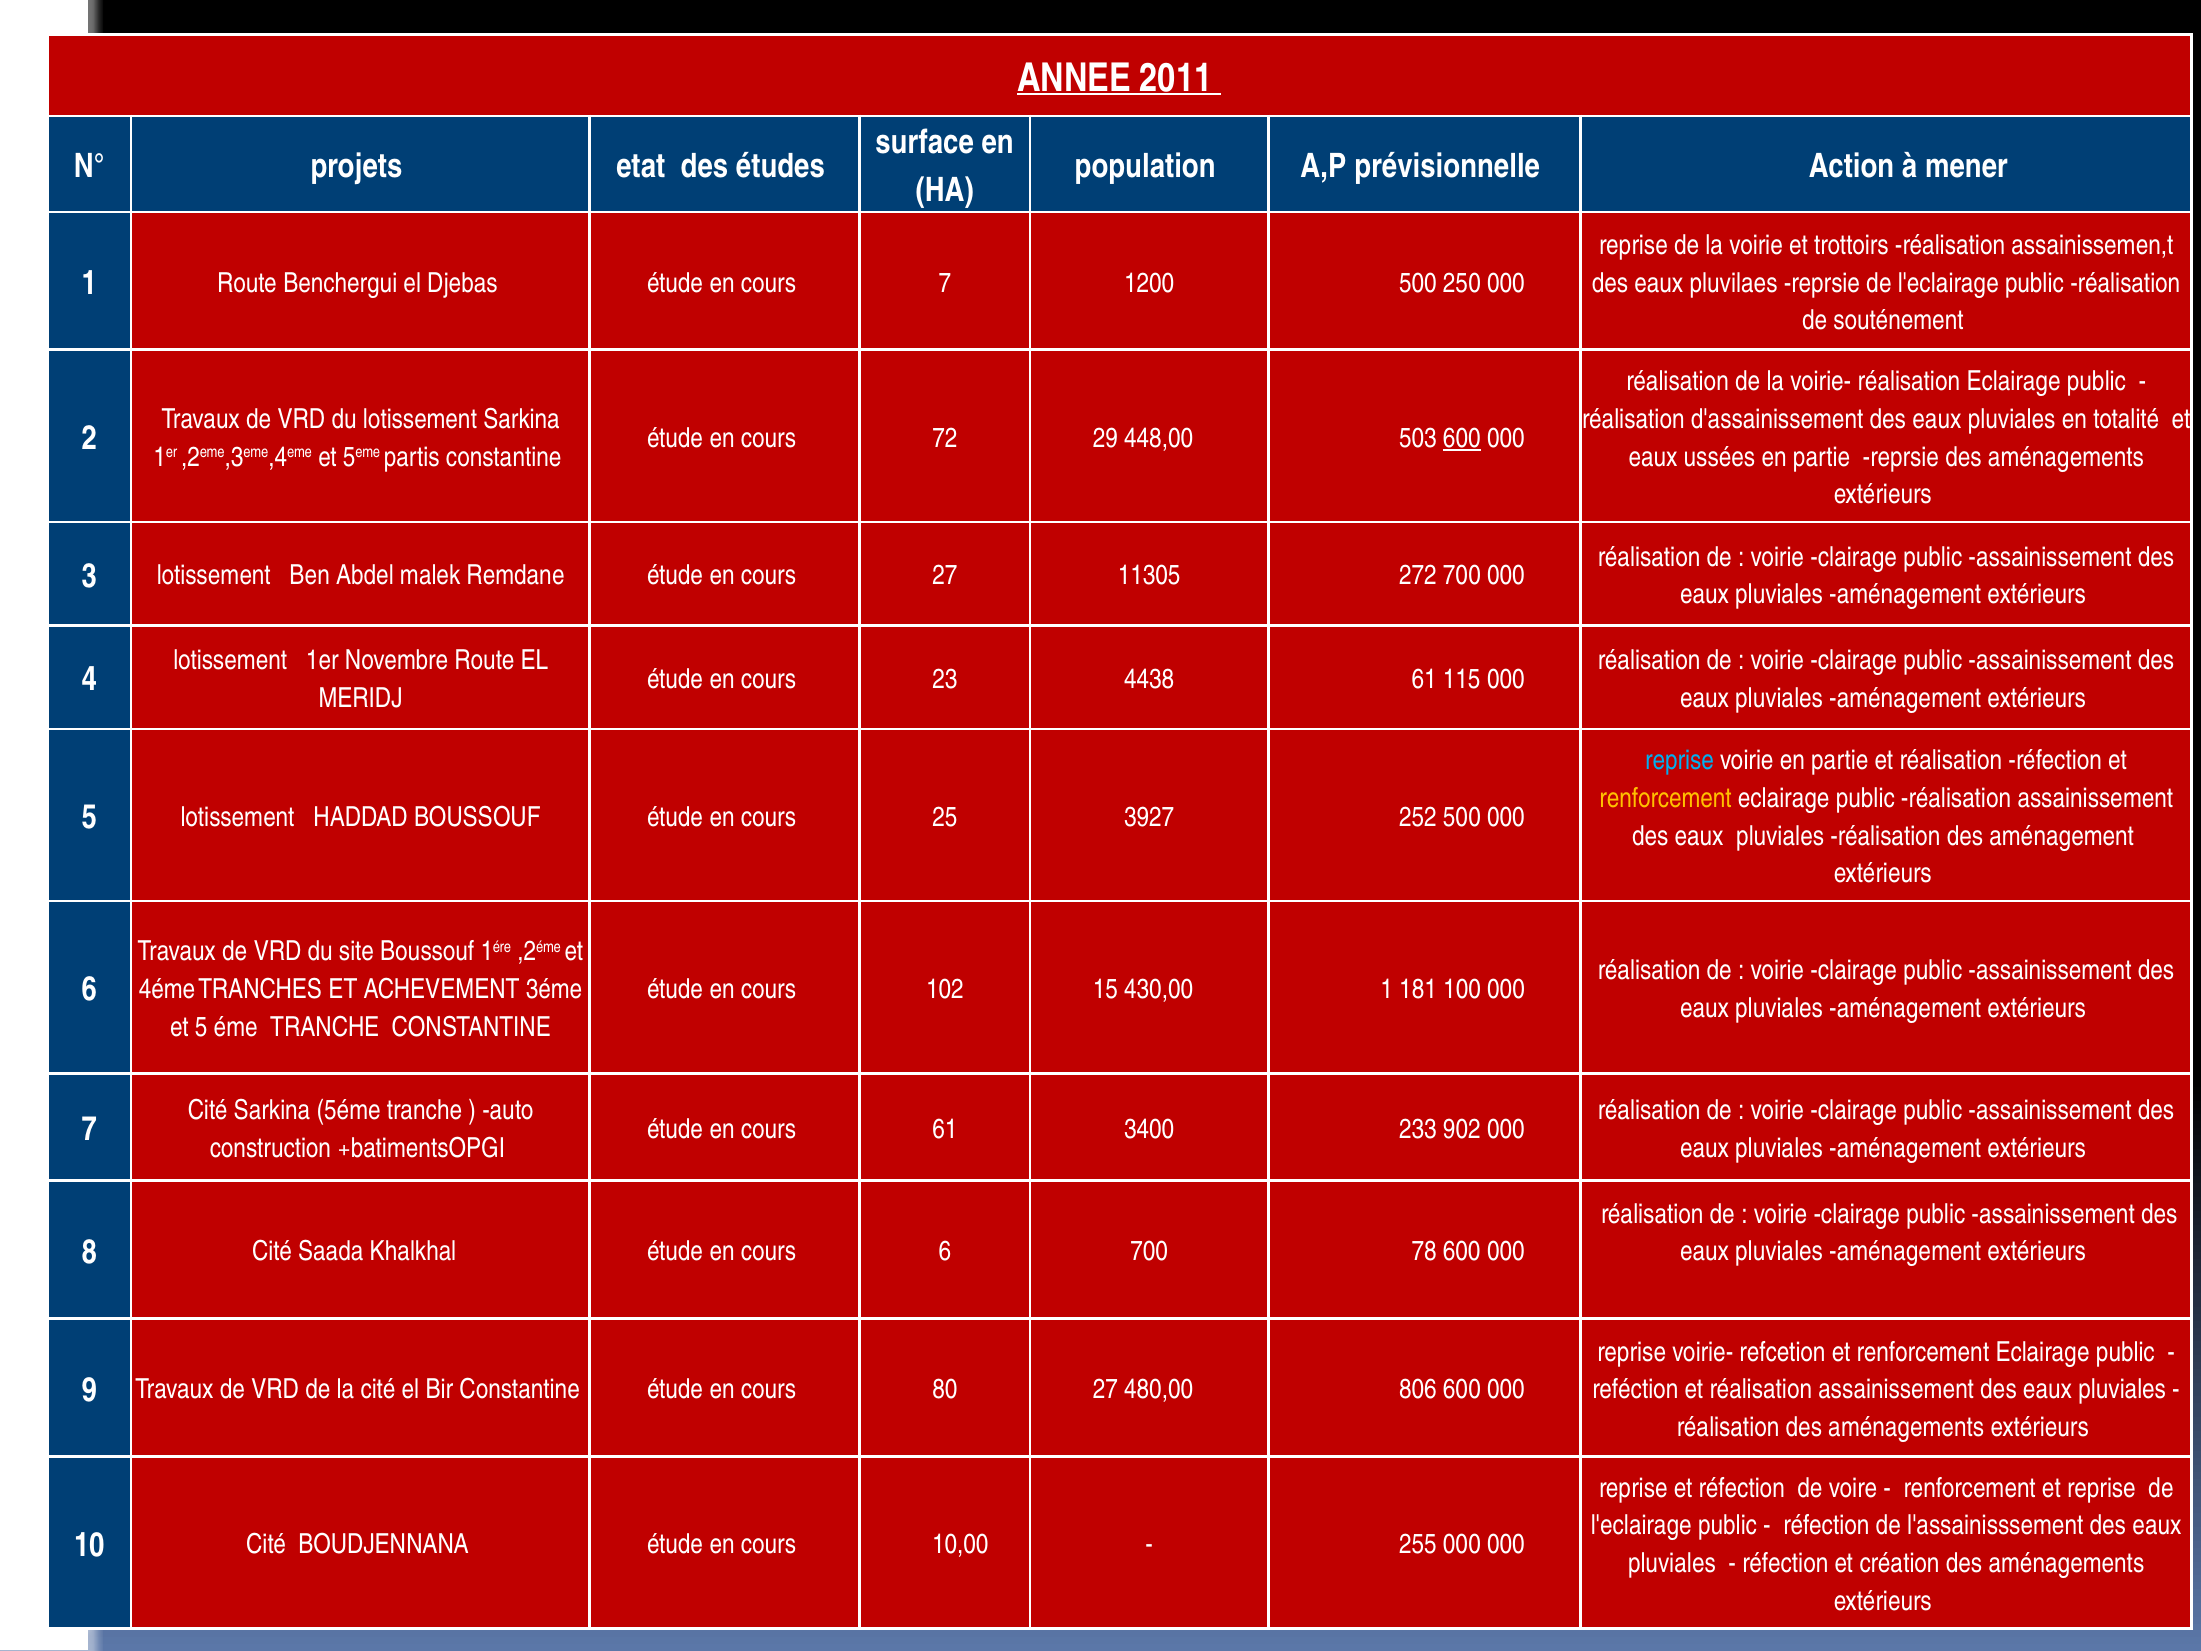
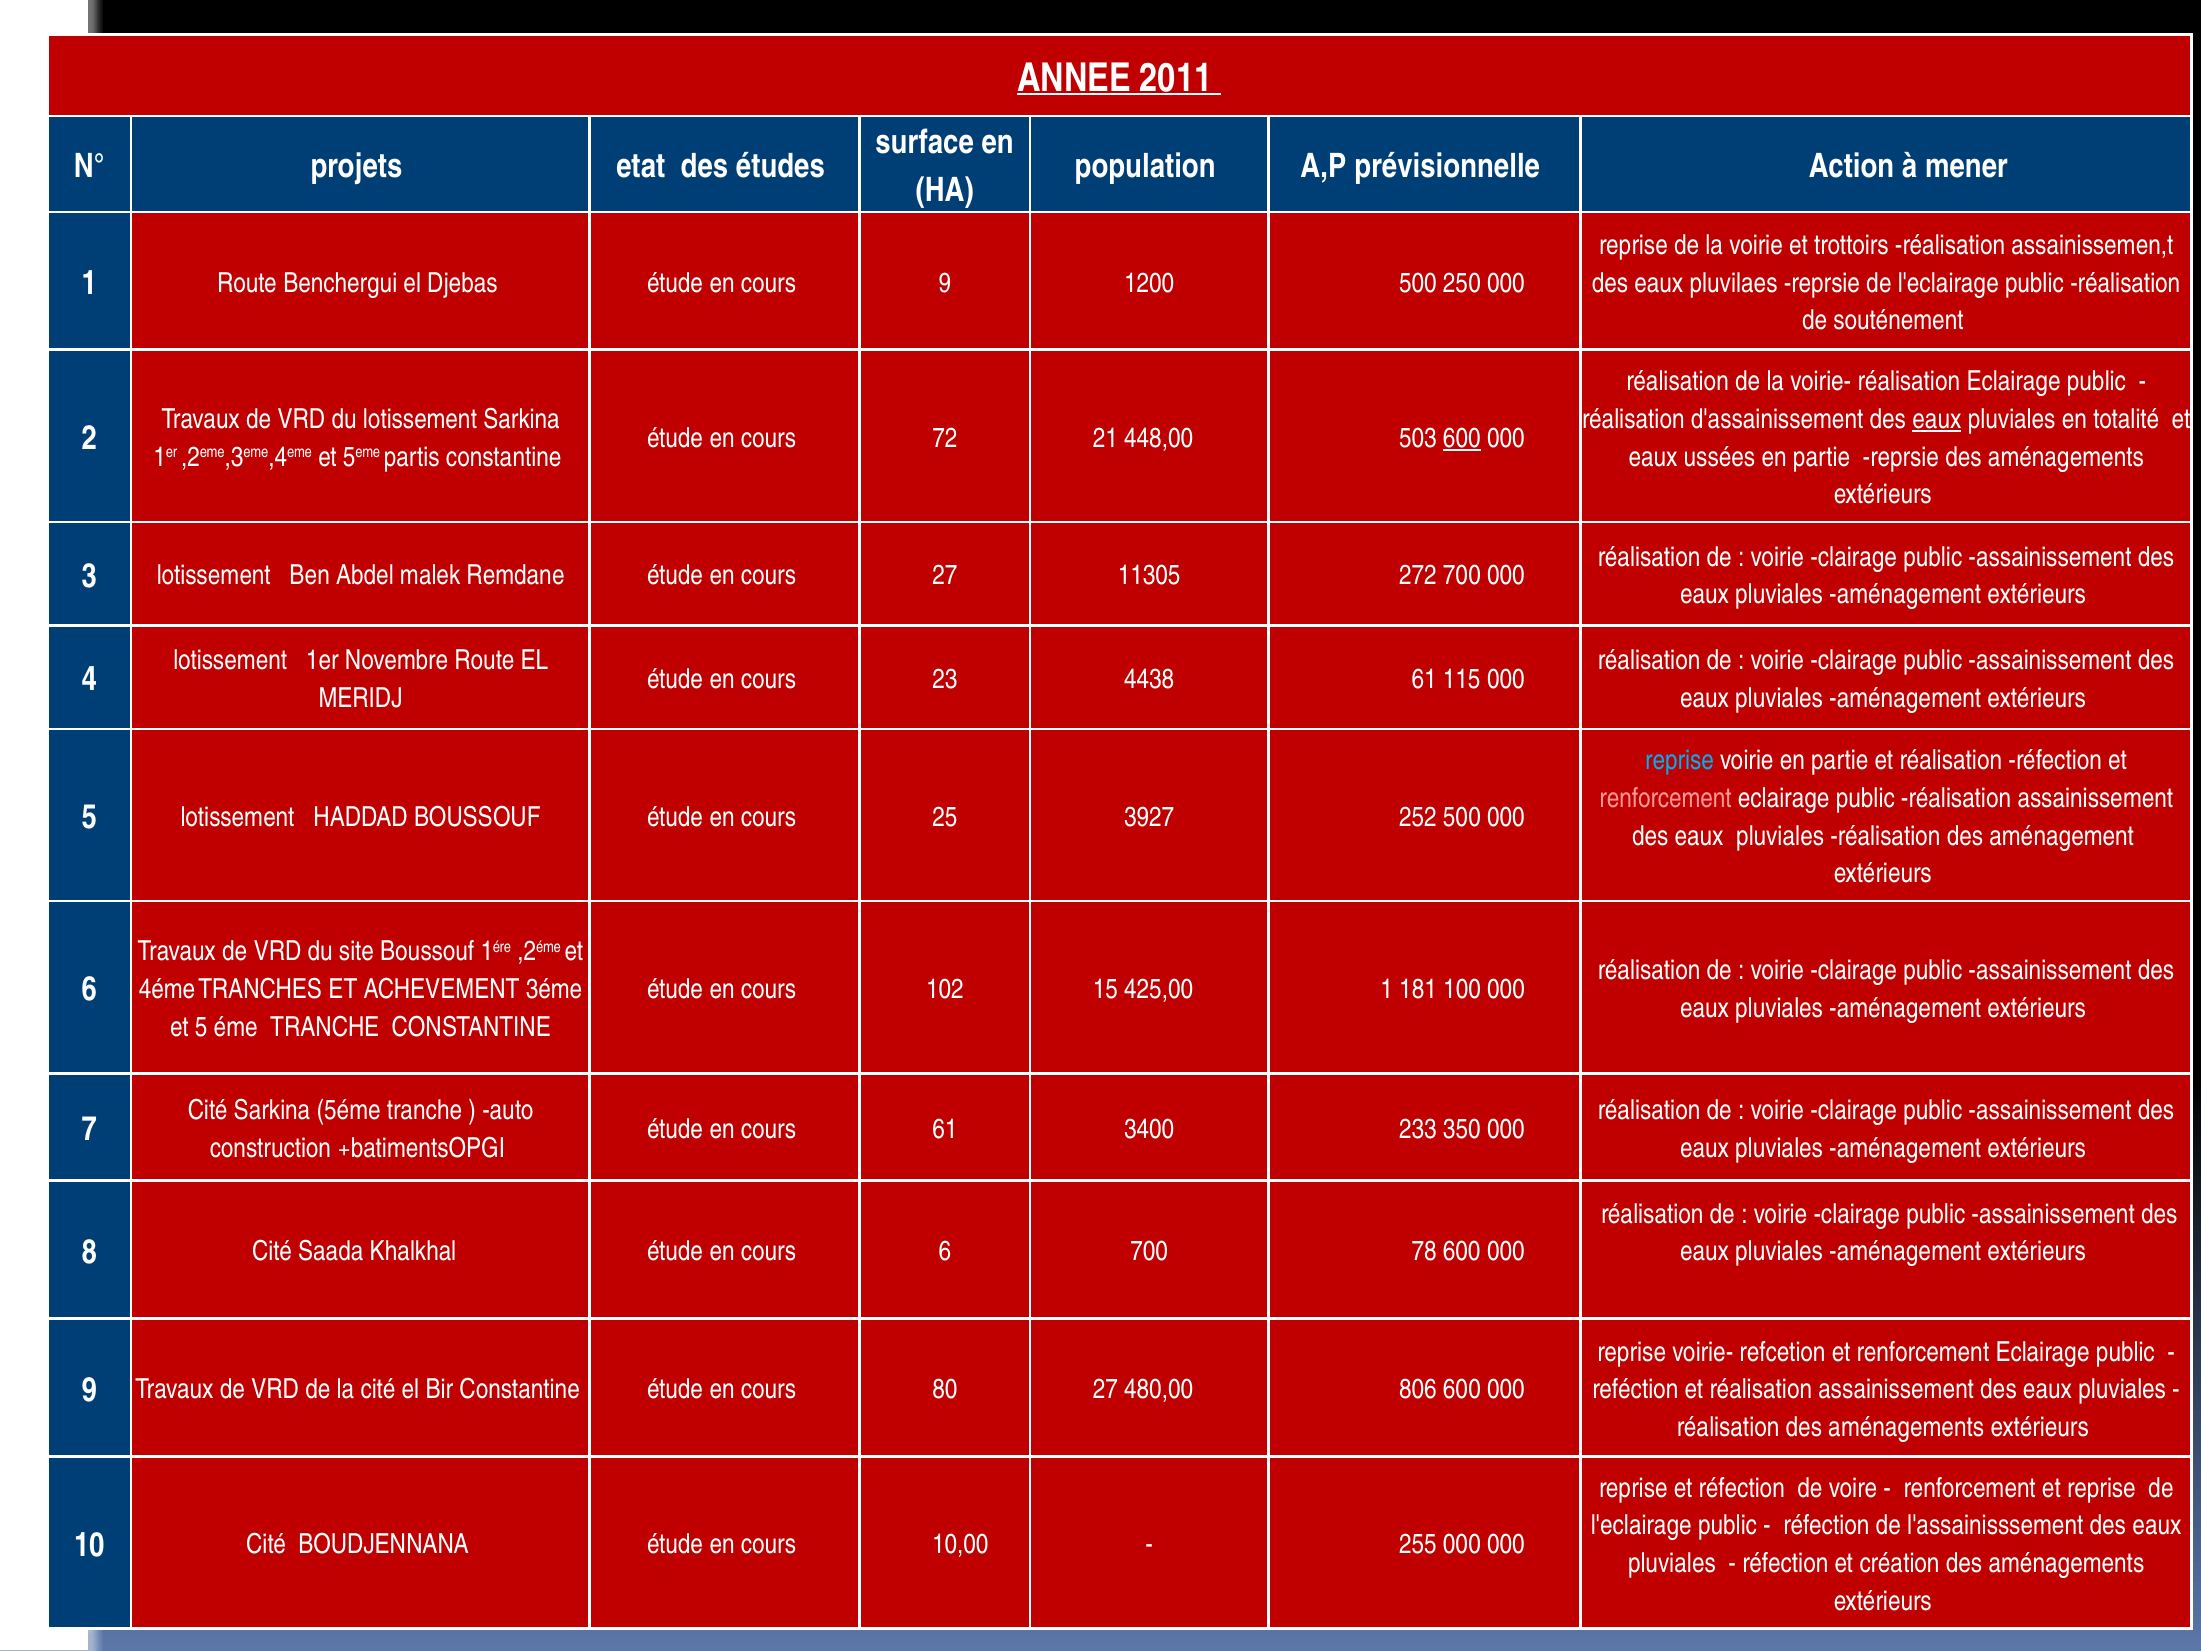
cours 7: 7 -> 9
eaux at (1937, 419) underline: none -> present
29: 29 -> 21
renforcement at (1666, 798) colour: yellow -> pink
430,00: 430,00 -> 425,00
902: 902 -> 350
